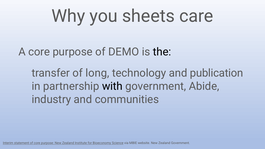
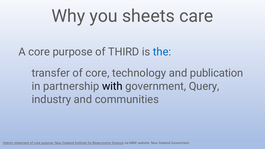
DEMO: DEMO -> THIRD
the colour: black -> blue
transfer of long: long -> core
Abide: Abide -> Query
